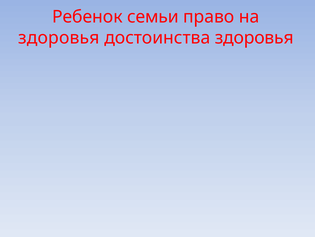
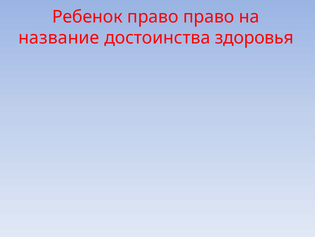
Ребенок семьи: семьи -> право
здоровья at (59, 38): здоровья -> название
